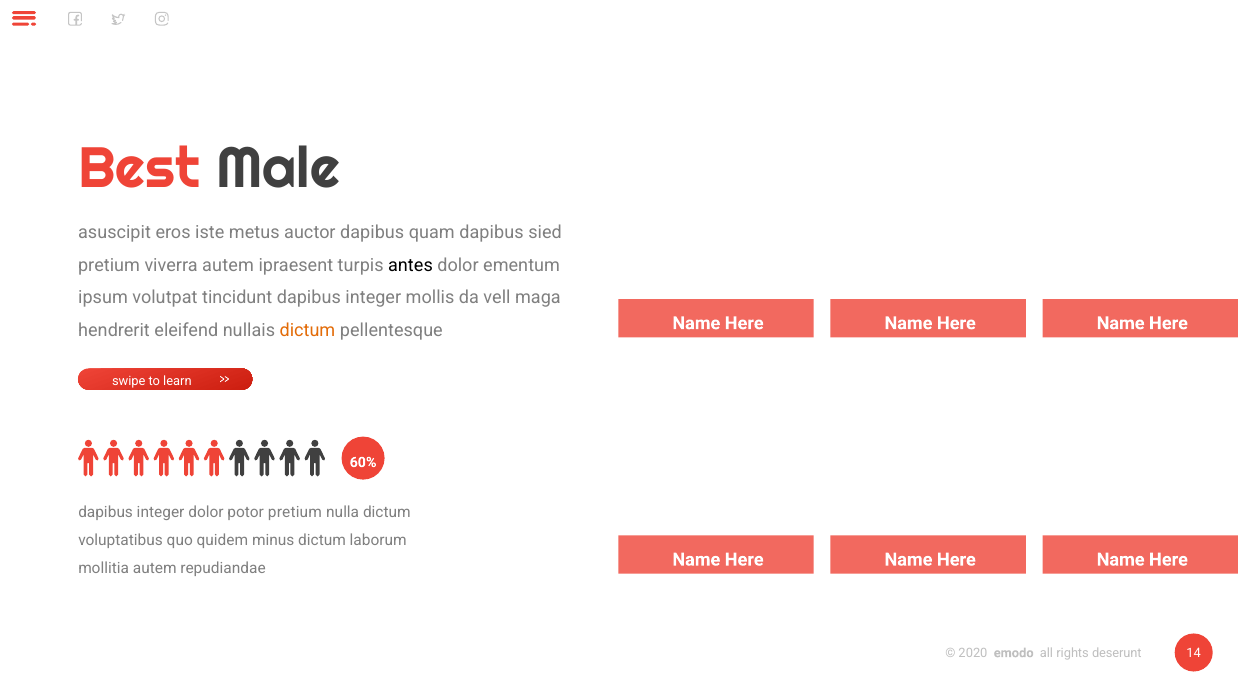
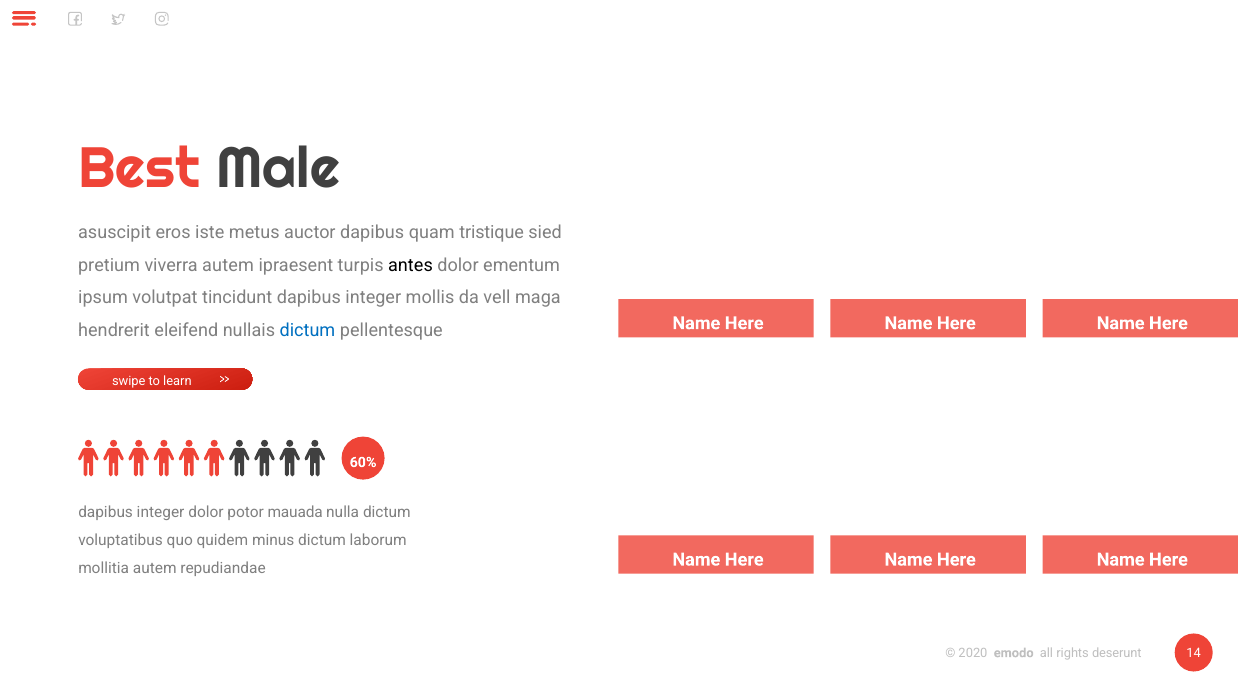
quam dapibus: dapibus -> tristique
dictum at (307, 330) colour: orange -> blue
potor pretium: pretium -> mauada
